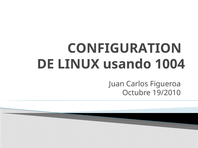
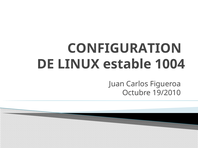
usando: usando -> estable
